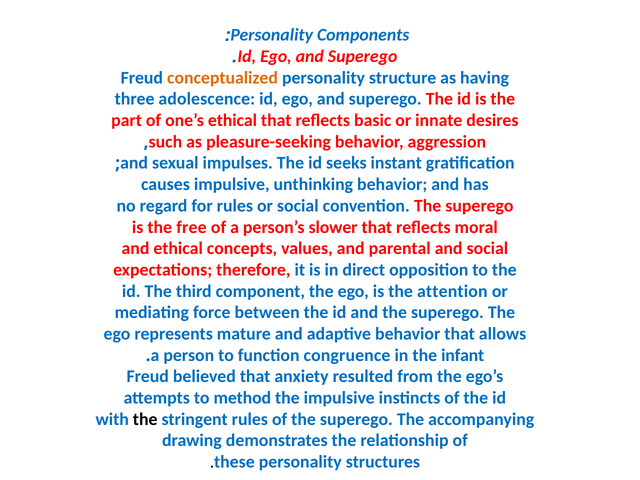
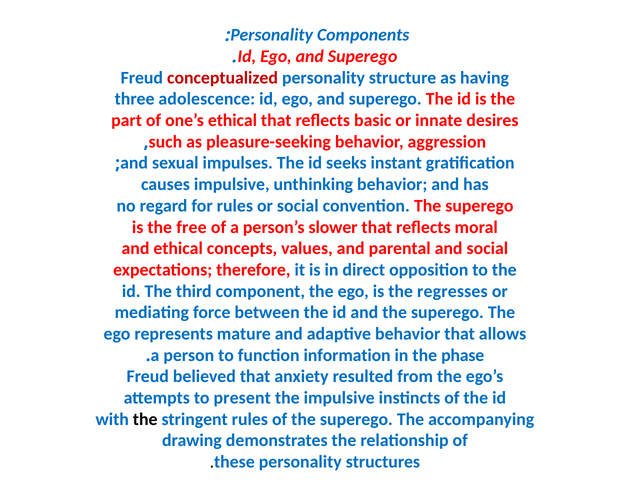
conceptualized colour: orange -> red
attention: attention -> regresses
congruence: congruence -> information
infant: infant -> phase
method: method -> present
